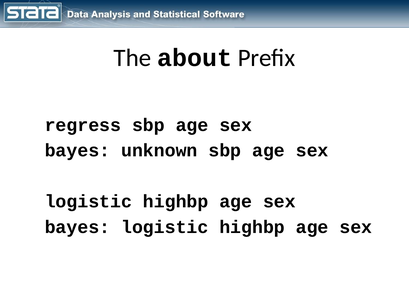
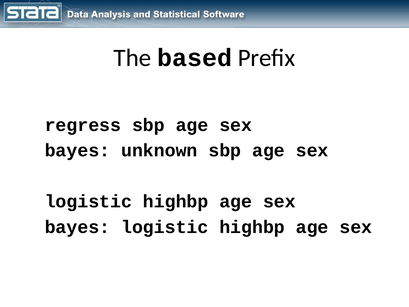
about: about -> based
